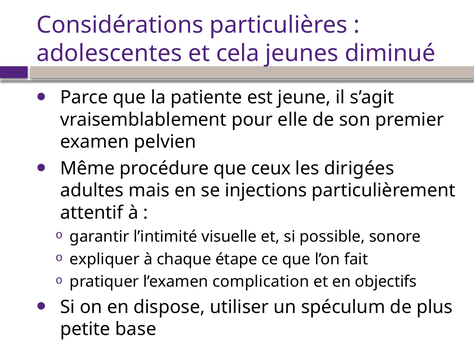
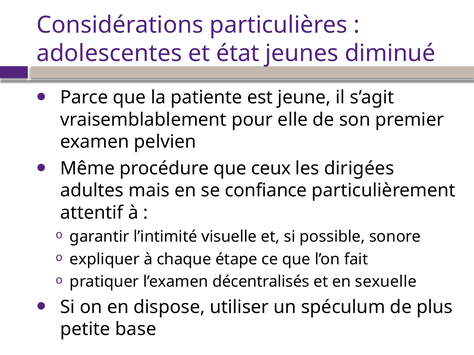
cela: cela -> état
injections: injections -> confiance
complication: complication -> décentralisés
objectifs: objectifs -> sexuelle
